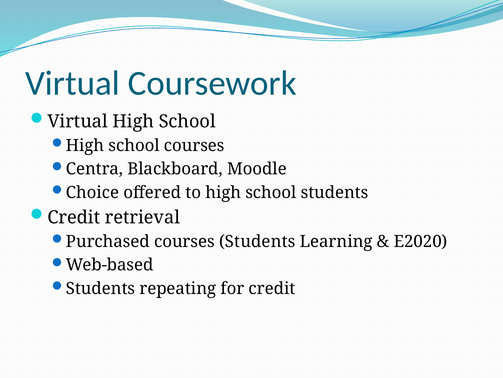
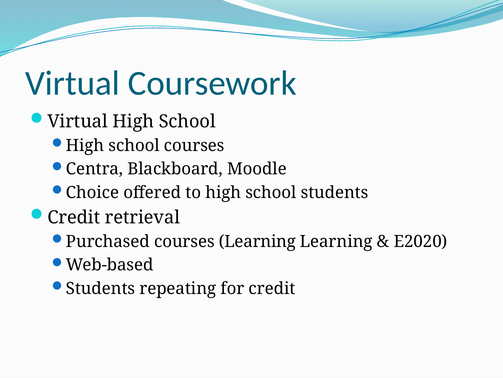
courses Students: Students -> Learning
